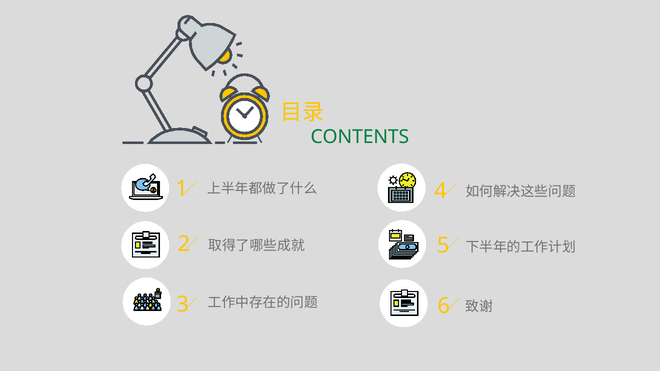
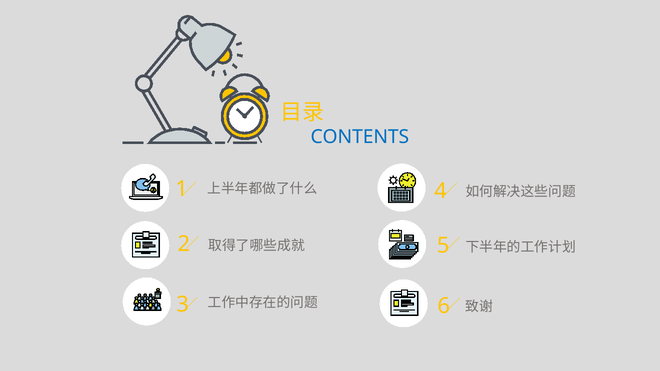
CONTENTS colour: green -> blue
